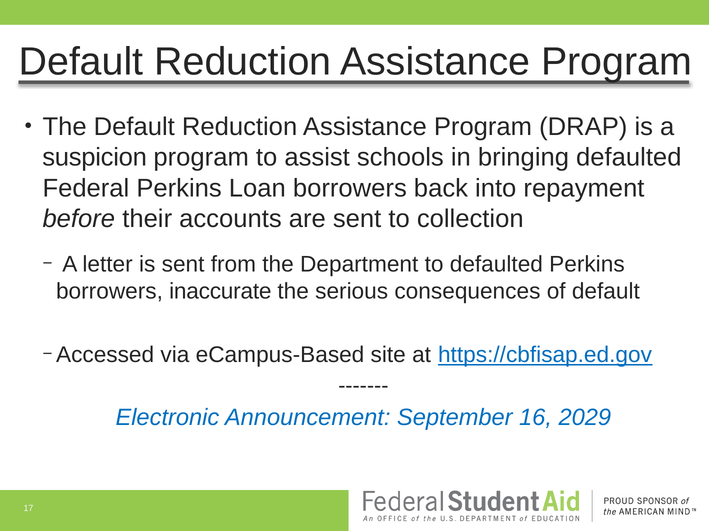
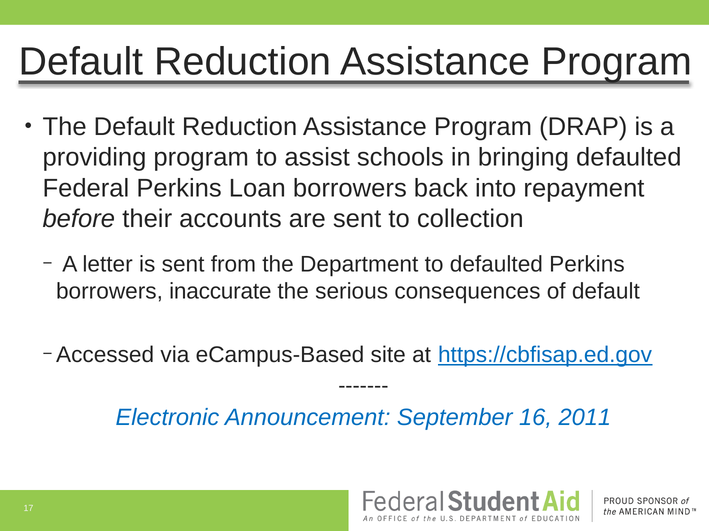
suspicion: suspicion -> providing
2029: 2029 -> 2011
